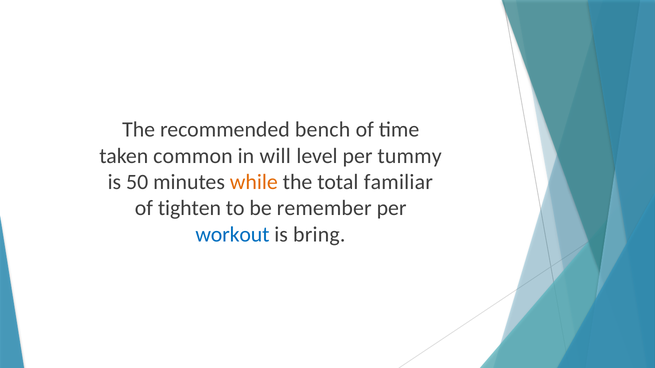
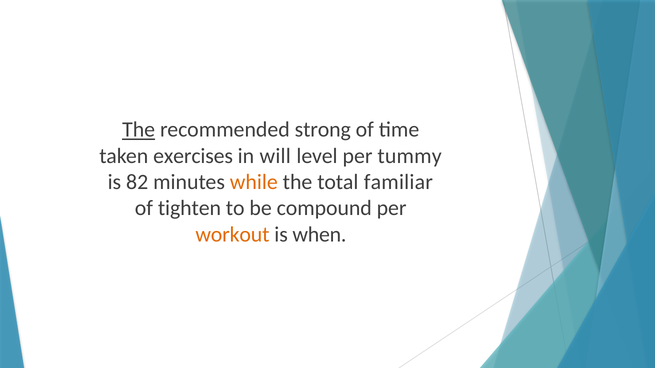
The at (139, 130) underline: none -> present
bench: bench -> strong
common: common -> exercises
50: 50 -> 82
remember: remember -> compound
workout colour: blue -> orange
bring: bring -> when
